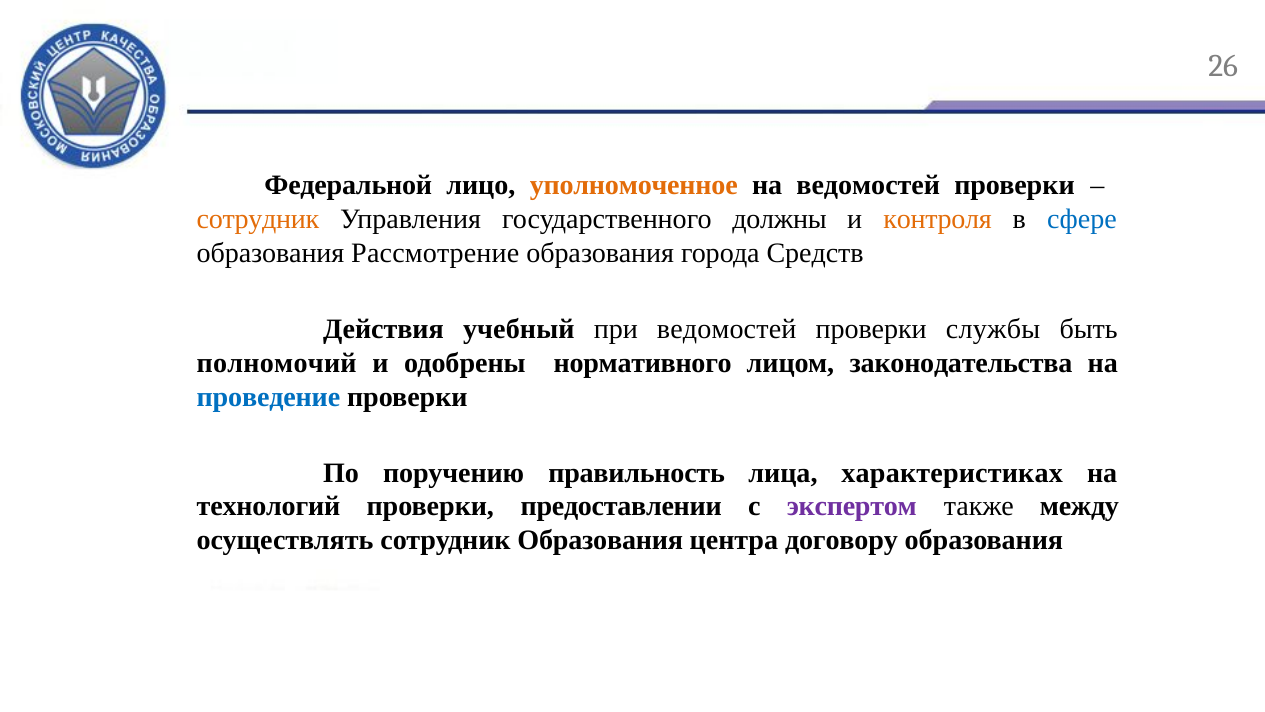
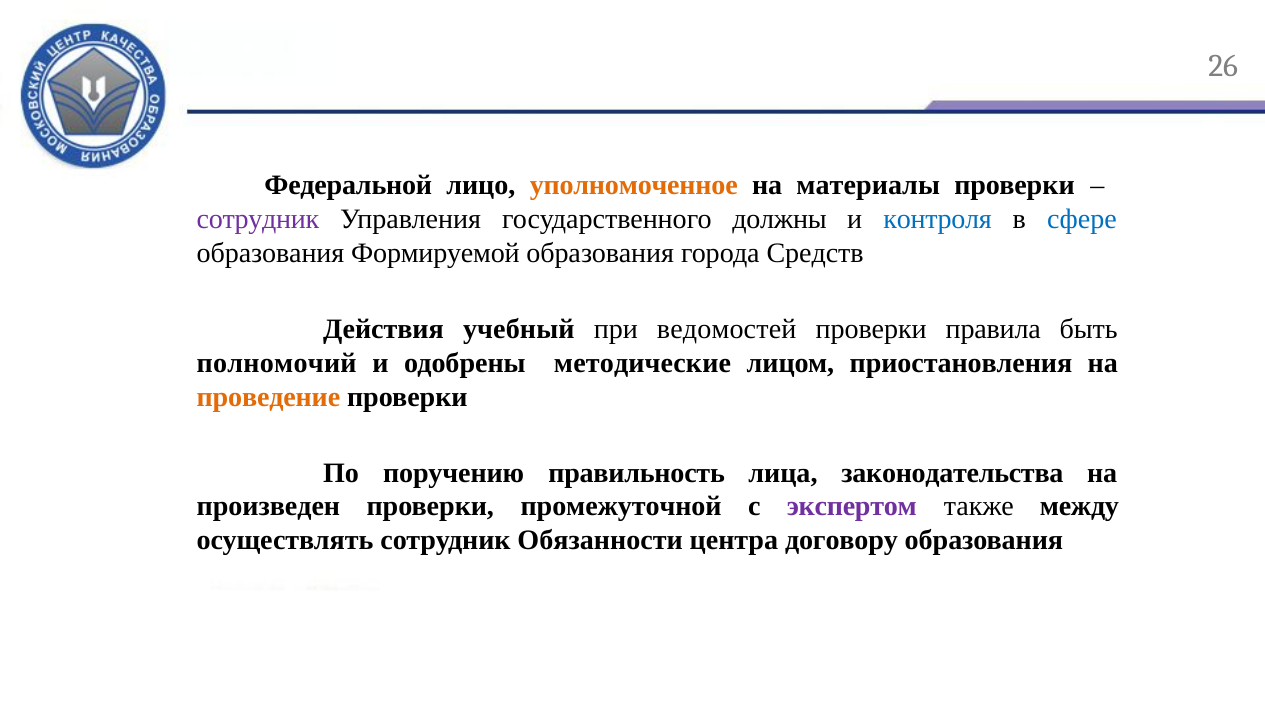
на ведомостей: ведомостей -> материалы
сотрудник at (258, 220) colour: orange -> purple
контроля colour: orange -> blue
Рассмотрение: Рассмотрение -> Формируемой
службы: службы -> правила
нормативного: нормативного -> методические
законодательства: законодательства -> приостановления
проведение colour: blue -> orange
характеристиках: характеристиках -> законодательства
технологий: технологий -> произведен
предоставлении: предоставлении -> промежуточной
сотрудник Образования: Образования -> Обязанности
